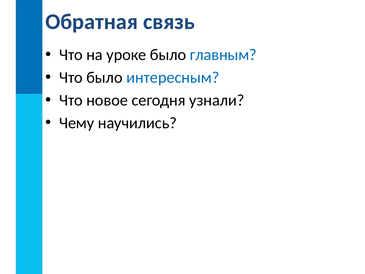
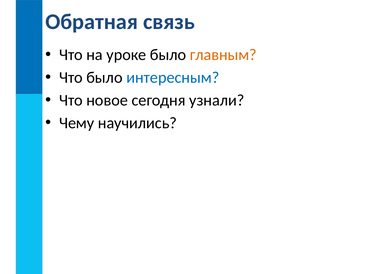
главным colour: blue -> orange
